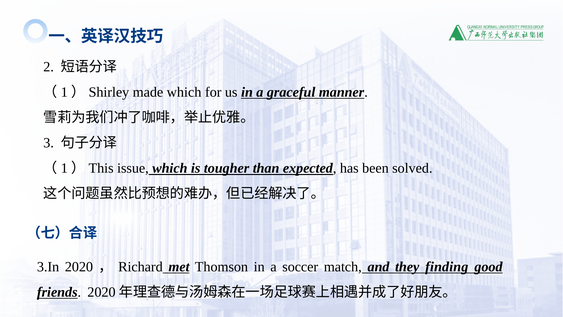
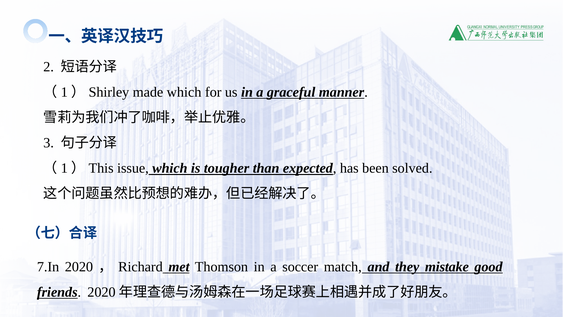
3.In: 3.In -> 7.In
finding: finding -> mistake
